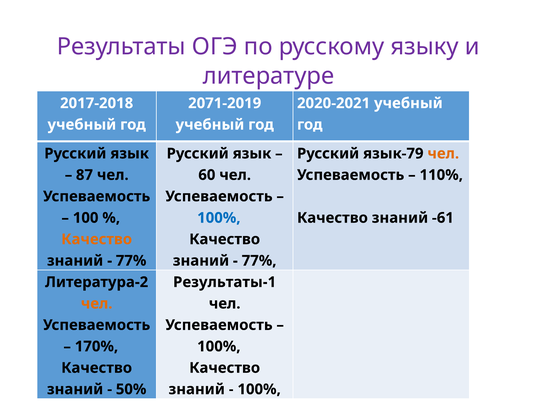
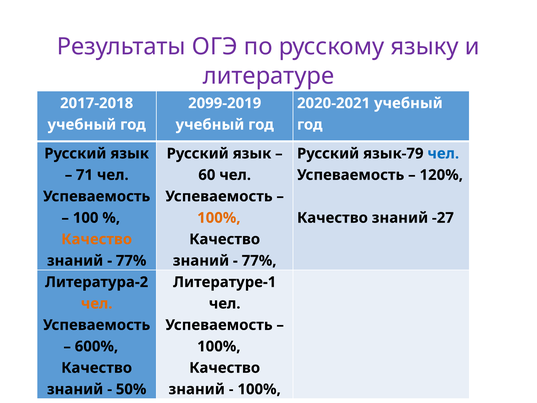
2071-2019: 2071-2019 -> 2099-2019
чел at (443, 153) colour: orange -> blue
87: 87 -> 71
110%: 110% -> 120%
100% at (219, 218) colour: blue -> orange
-61: -61 -> -27
Результаты-1: Результаты-1 -> Литературе-1
170%: 170% -> 600%
